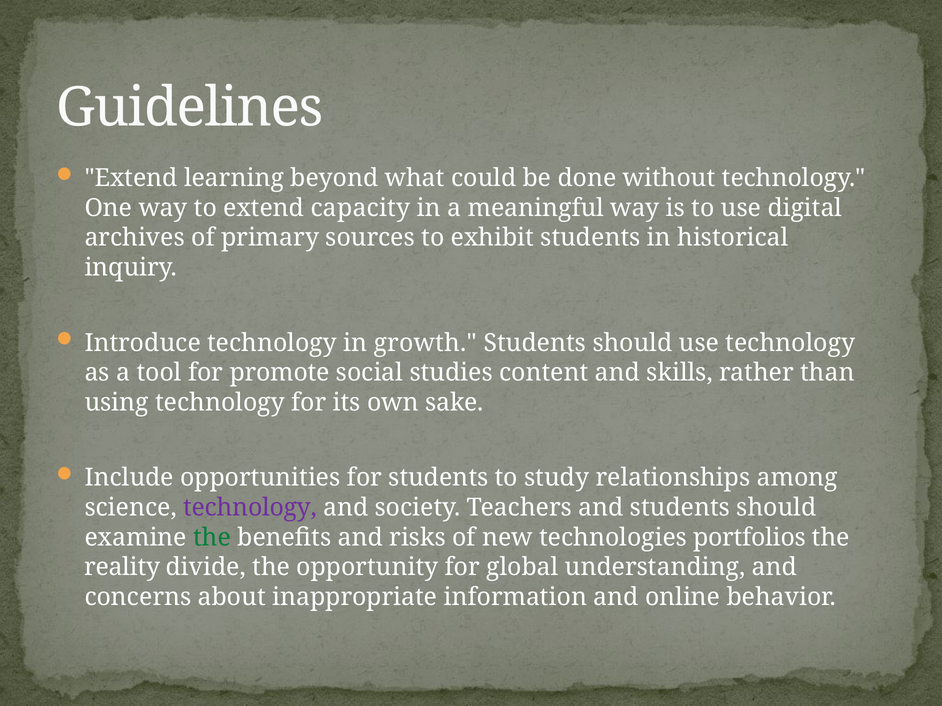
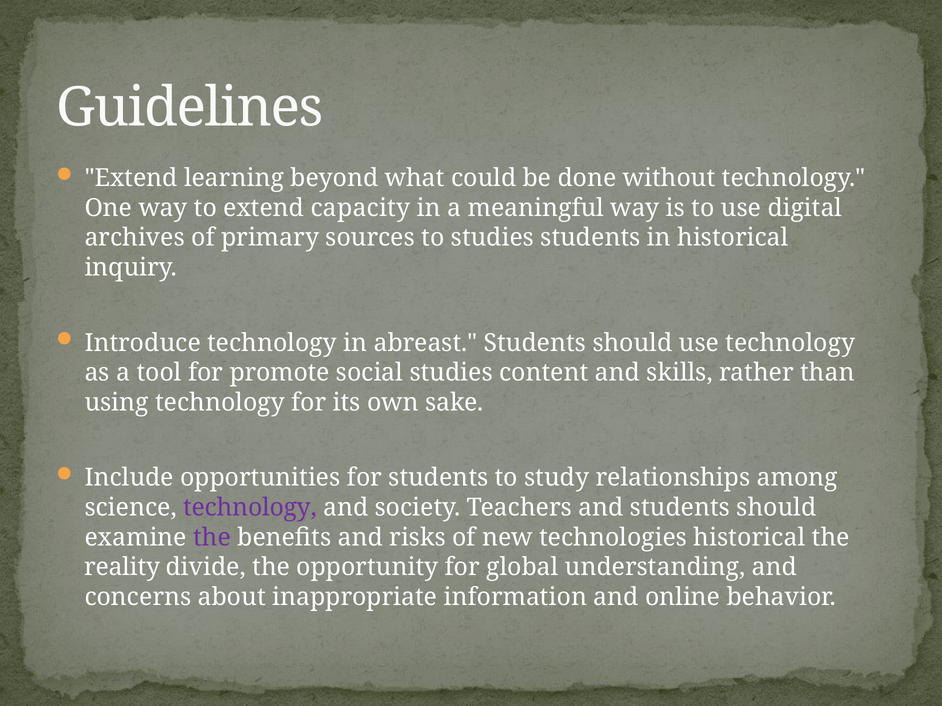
to exhibit: exhibit -> studies
growth: growth -> abreast
the at (212, 538) colour: green -> purple
technologies portfolios: portfolios -> historical
